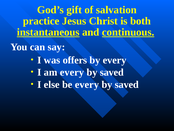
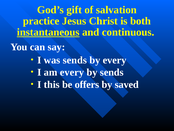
continuous underline: present -> none
was offers: offers -> sends
saved at (112, 72): saved -> sends
else: else -> this
be every: every -> offers
